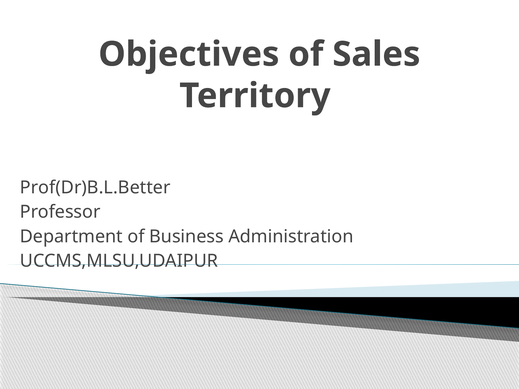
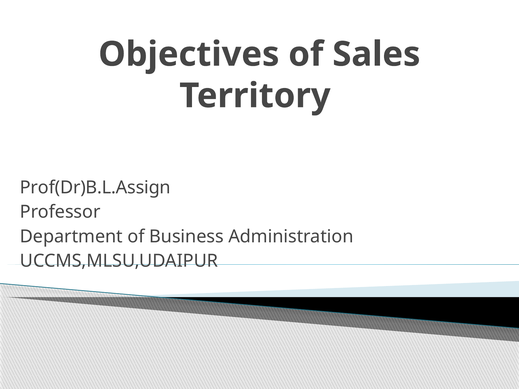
Prof(Dr)B.L.Better: Prof(Dr)B.L.Better -> Prof(Dr)B.L.Assign
